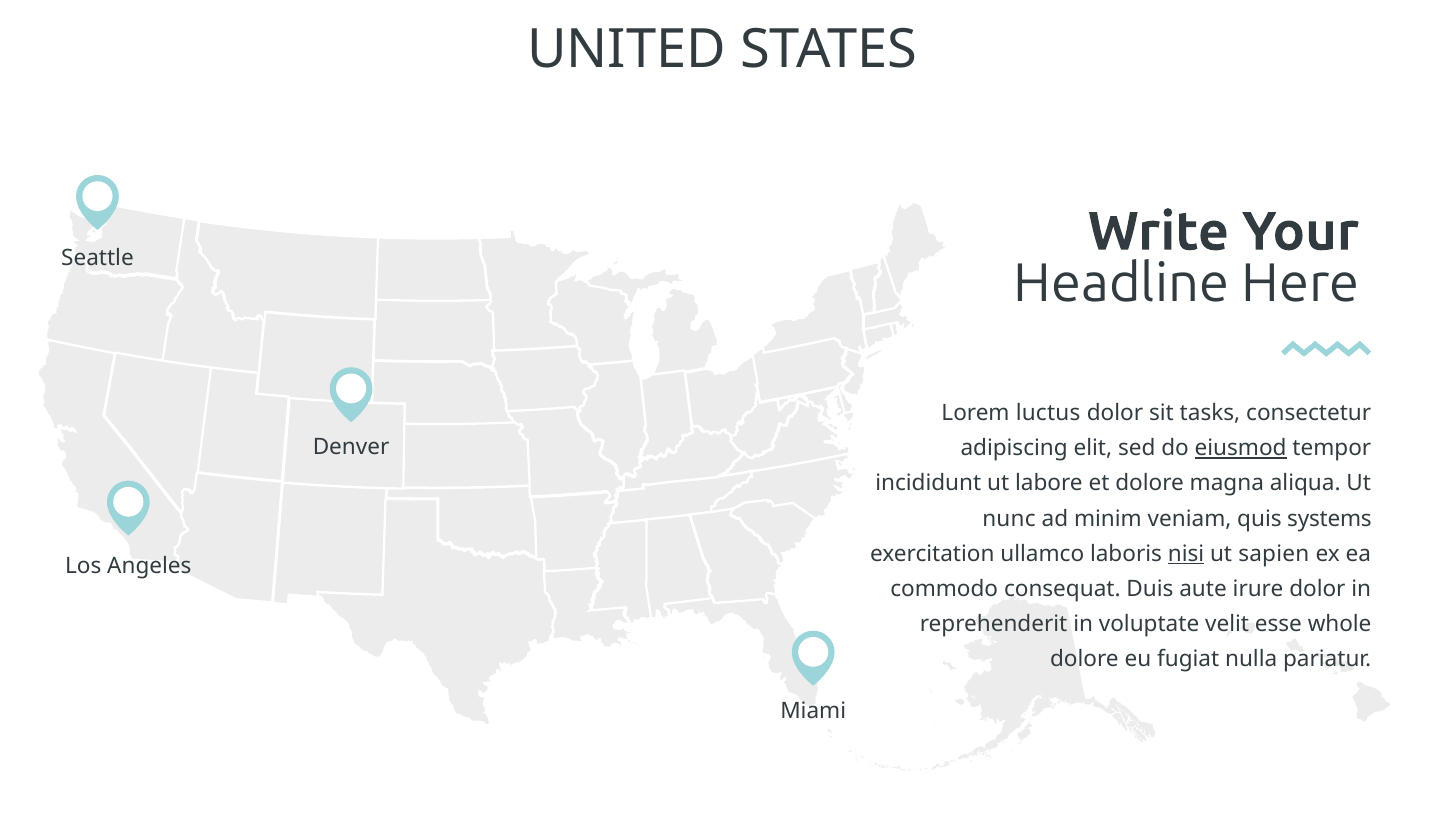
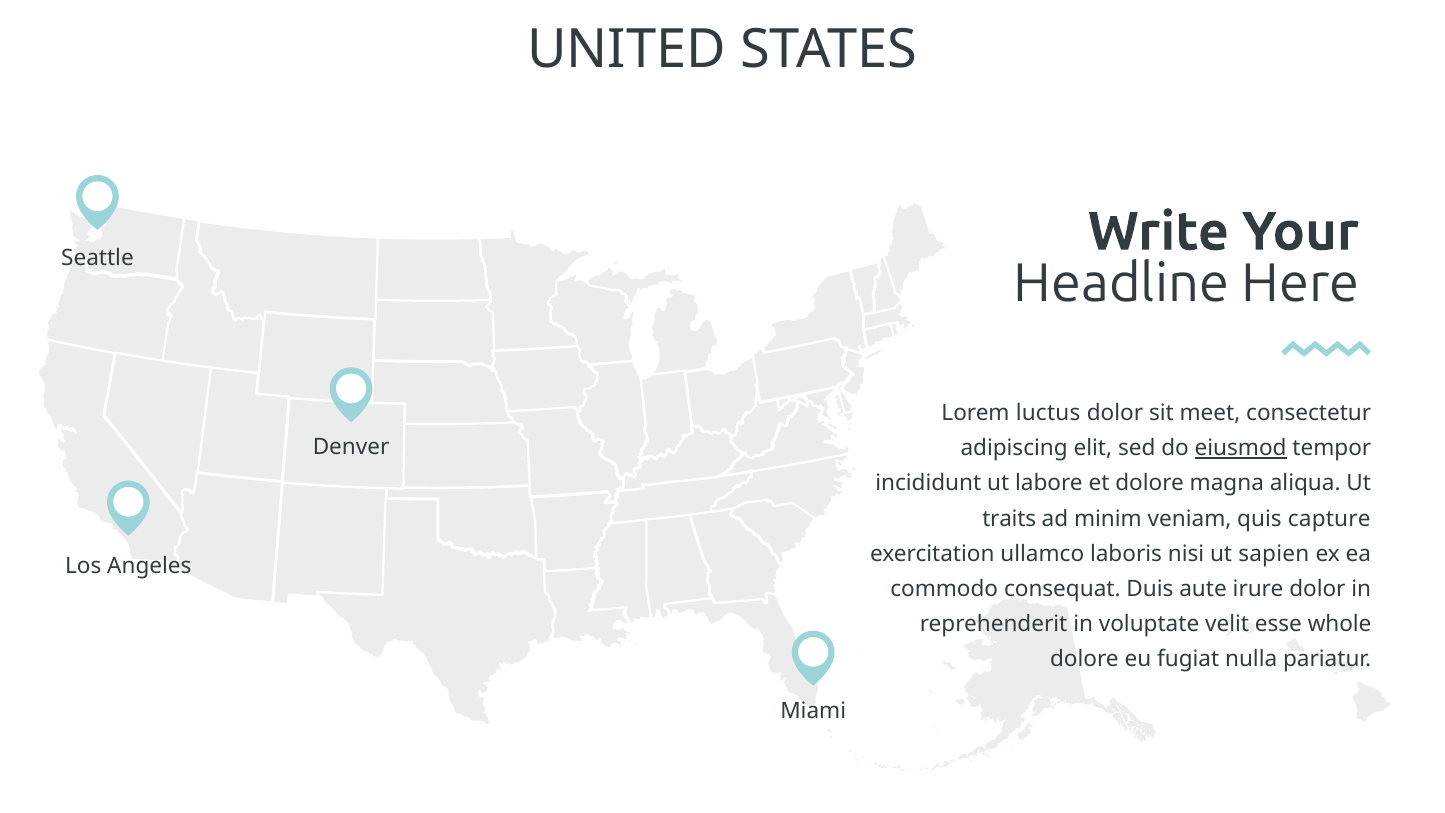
tasks: tasks -> meet
nunc: nunc -> traits
systems: systems -> capture
nisi underline: present -> none
